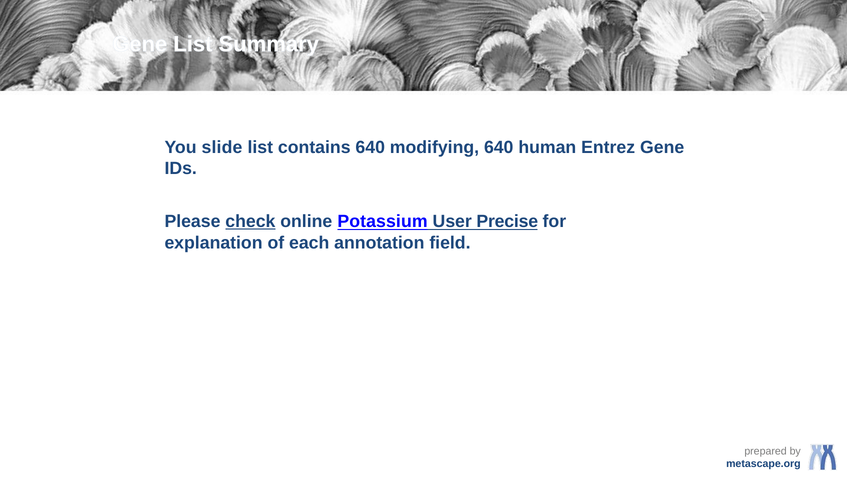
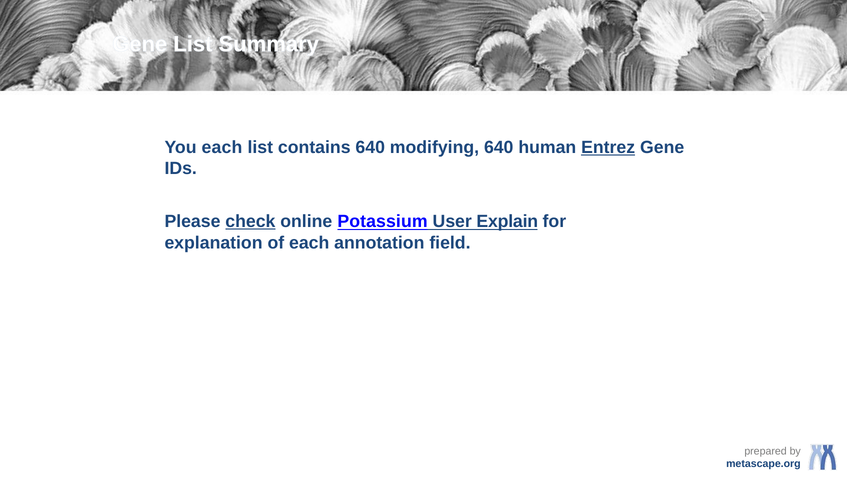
You slide: slide -> each
Entrez underline: none -> present
Precise: Precise -> Explain
